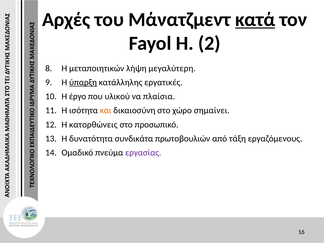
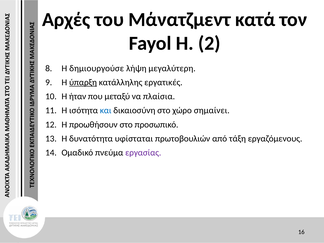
κατά underline: present -> none
μεταποιητικών: μεταποιητικών -> δημιουργούσε
έργο: έργο -> ήταν
υλικού: υλικού -> μεταξύ
και colour: orange -> blue
κατορθώνεις: κατορθώνεις -> προωθήσουν
συνδικάτα: συνδικάτα -> υφίσταται
